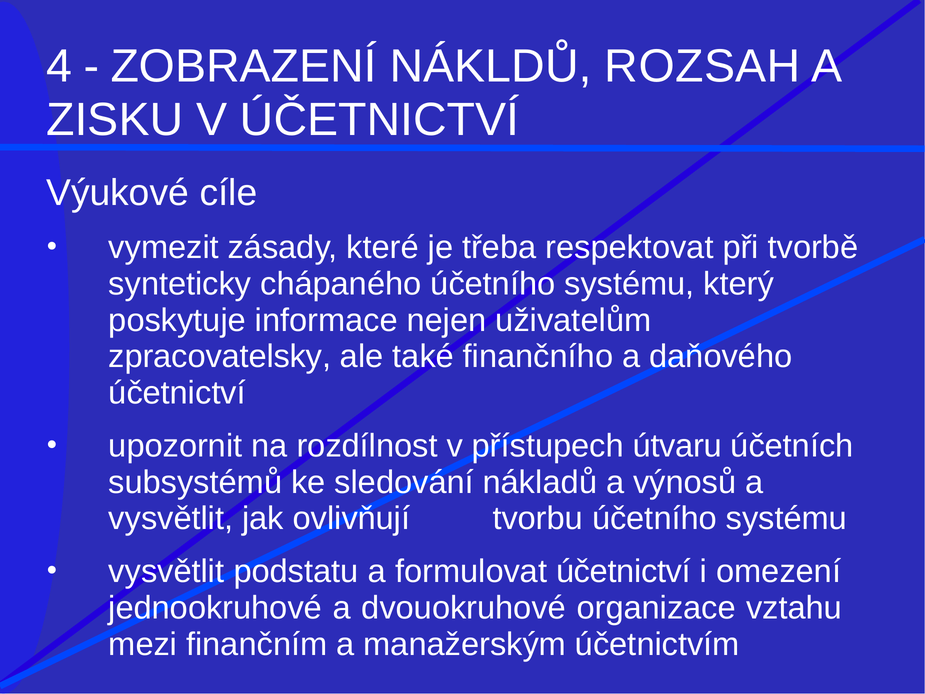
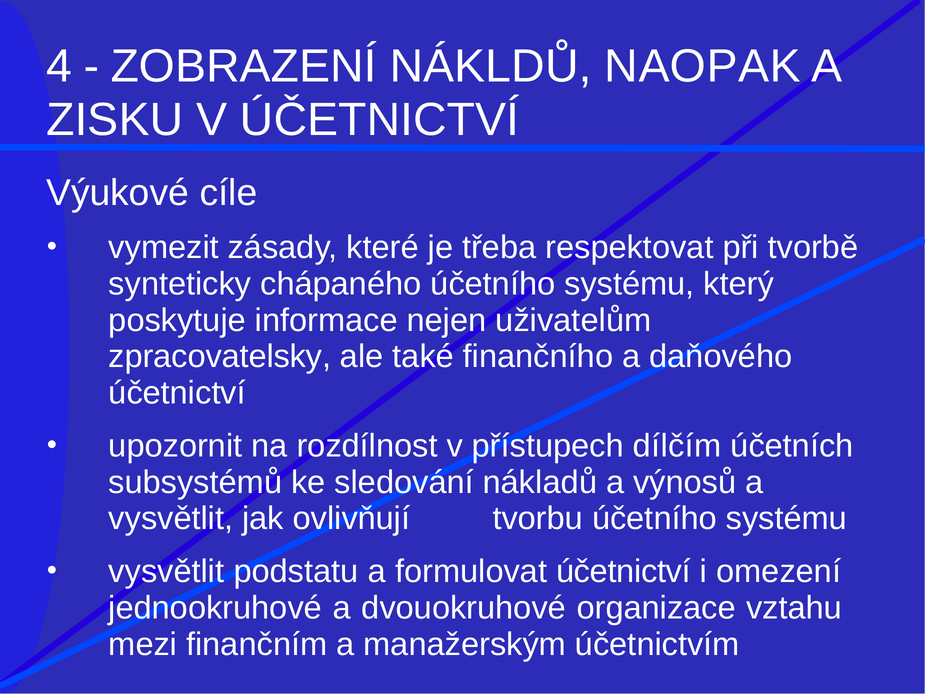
ROZSAH: ROZSAH -> NAOPAK
útvaru: útvaru -> dílčím
